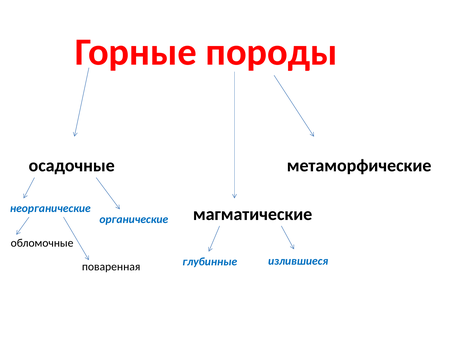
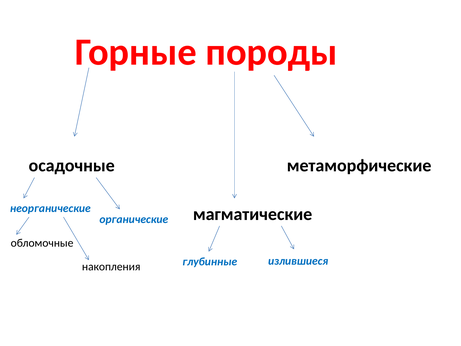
поваренная: поваренная -> накопления
